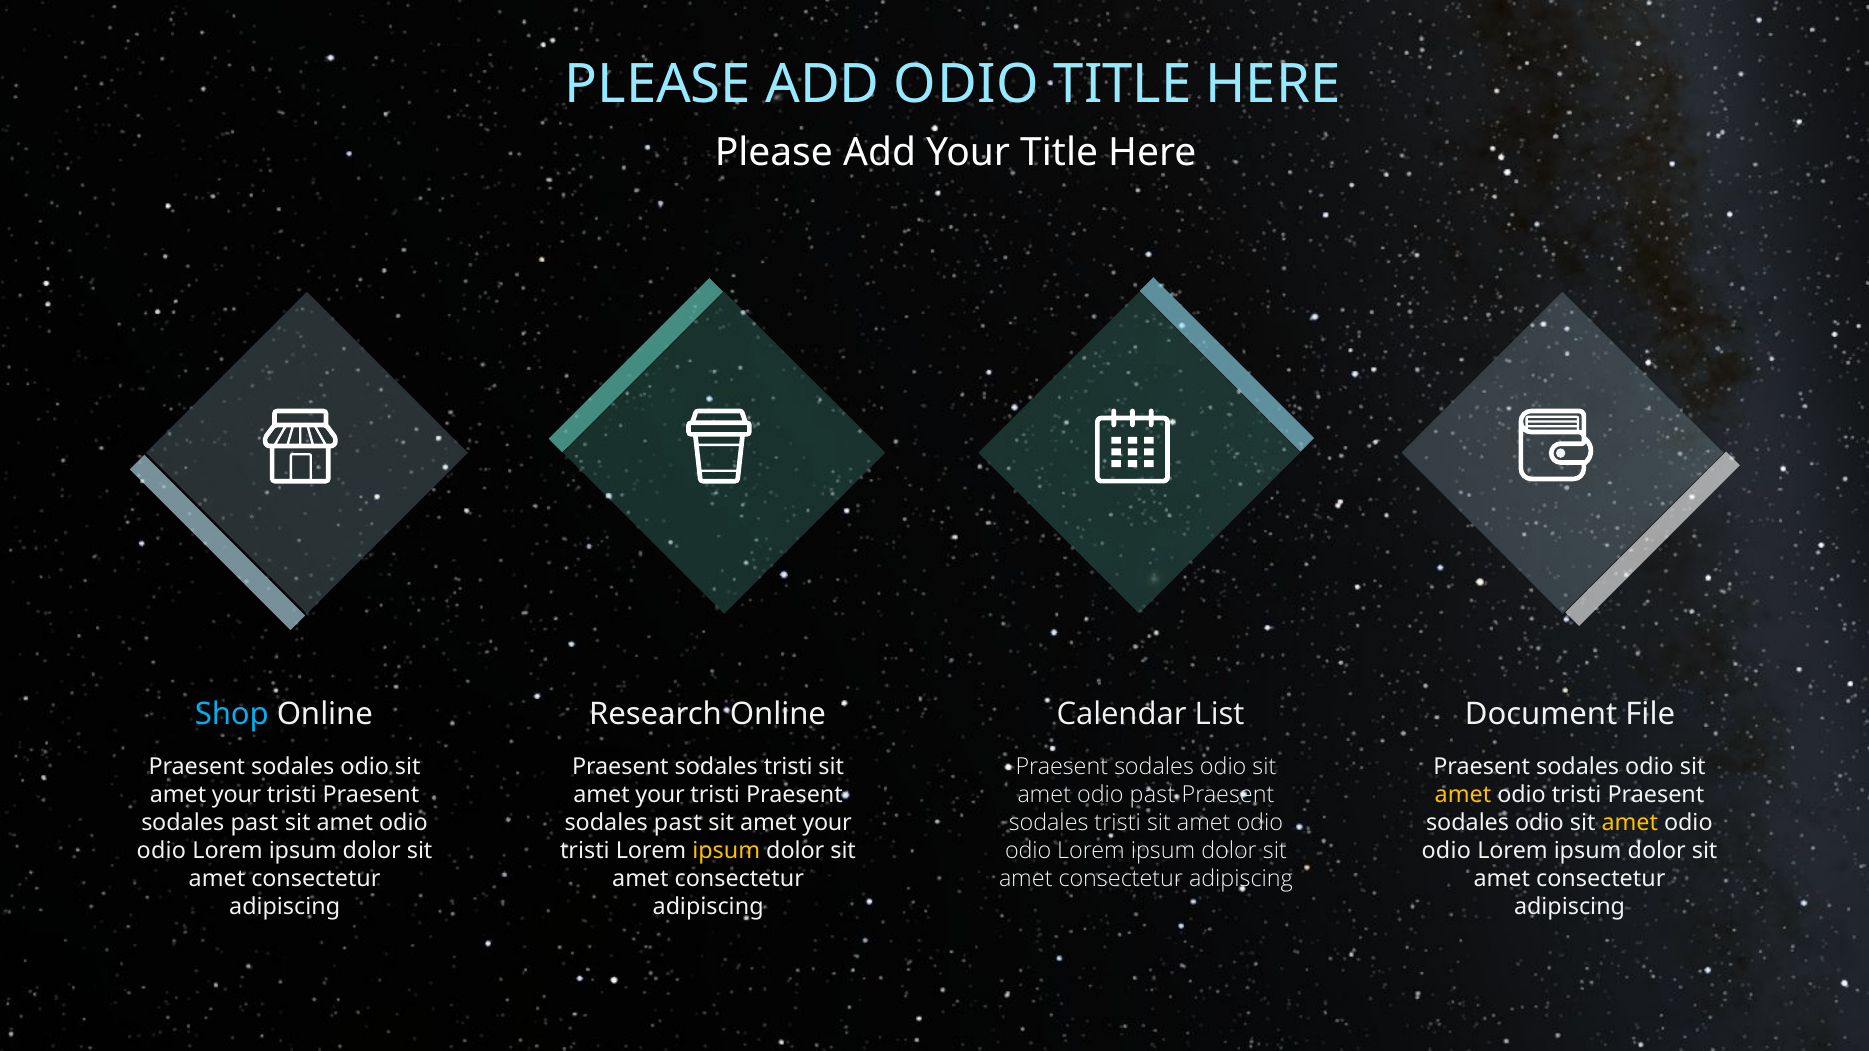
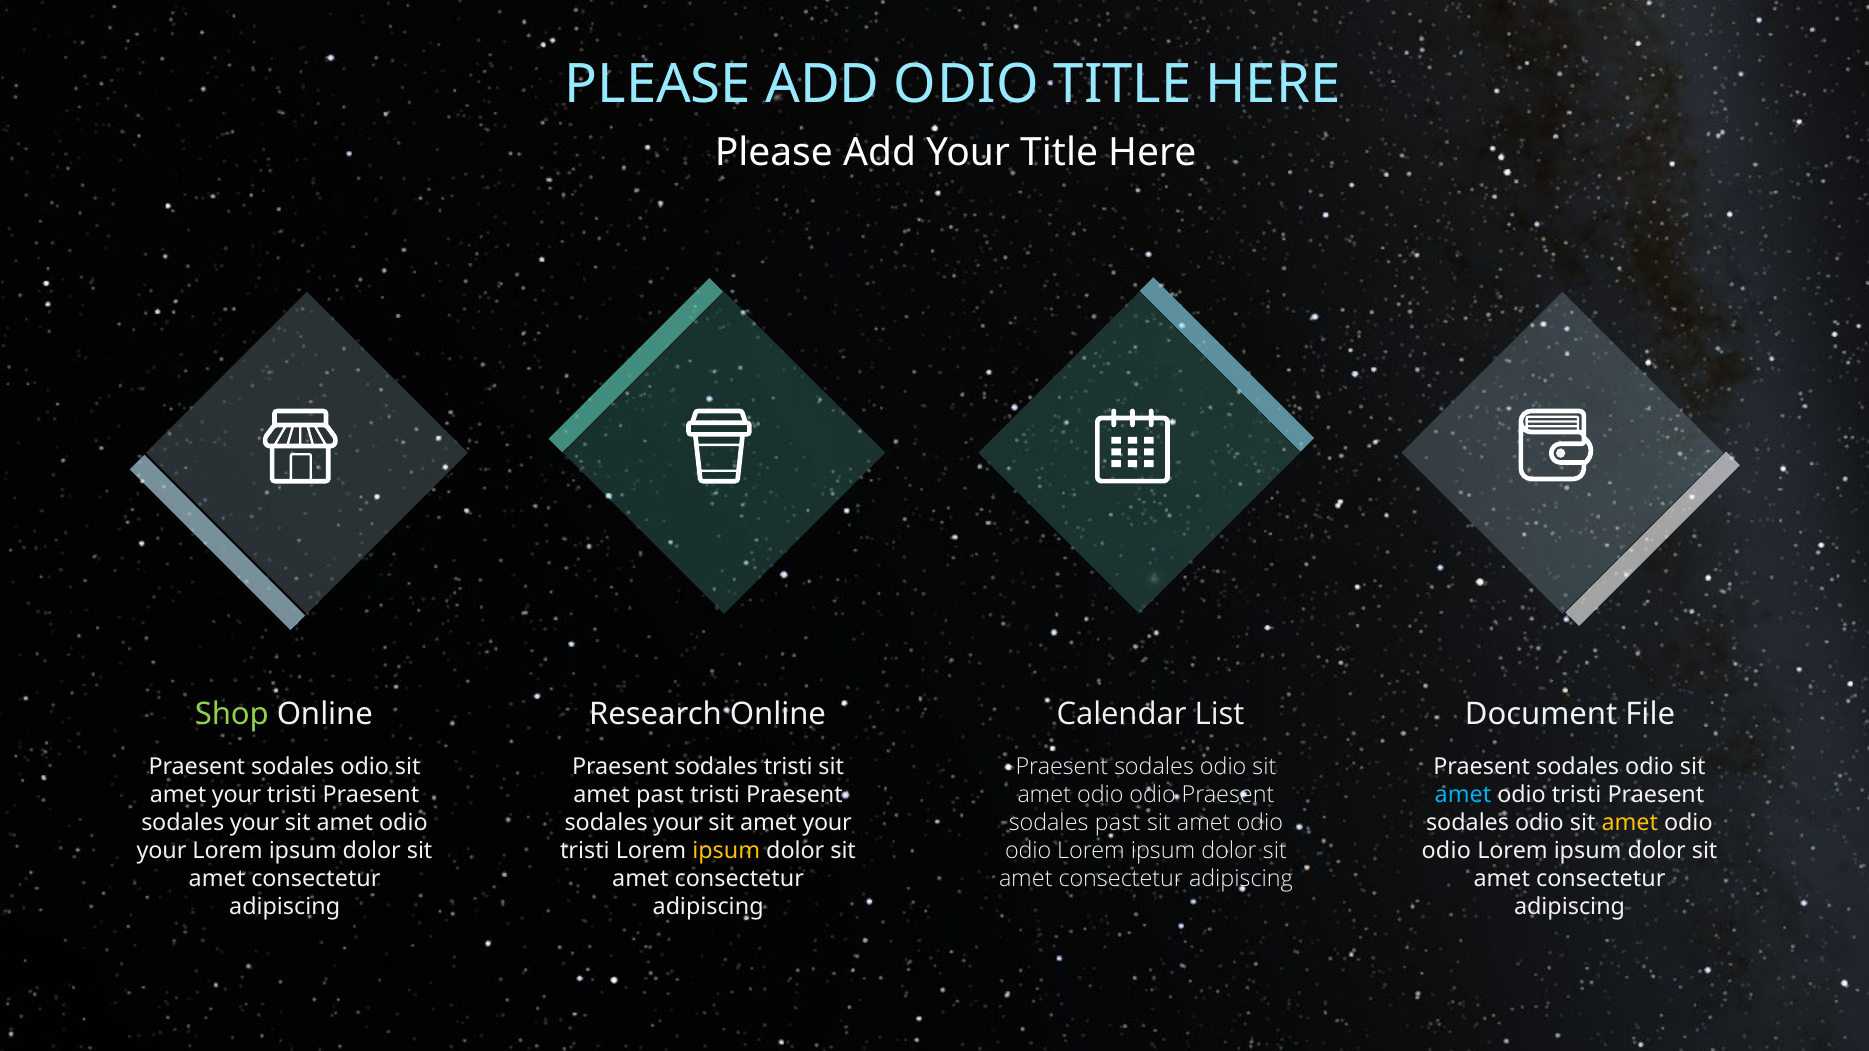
Shop colour: light blue -> light green
past at (1153, 795): past -> odio
your at (660, 795): your -> past
amet at (1463, 795) colour: yellow -> light blue
tristi at (1118, 823): tristi -> past
past at (254, 823): past -> your
past at (678, 823): past -> your
odio at (161, 851): odio -> your
